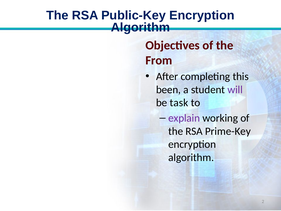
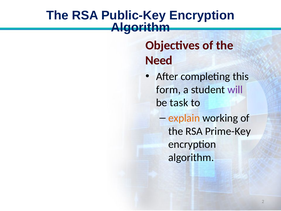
From: From -> Need
been: been -> form
explain colour: purple -> orange
